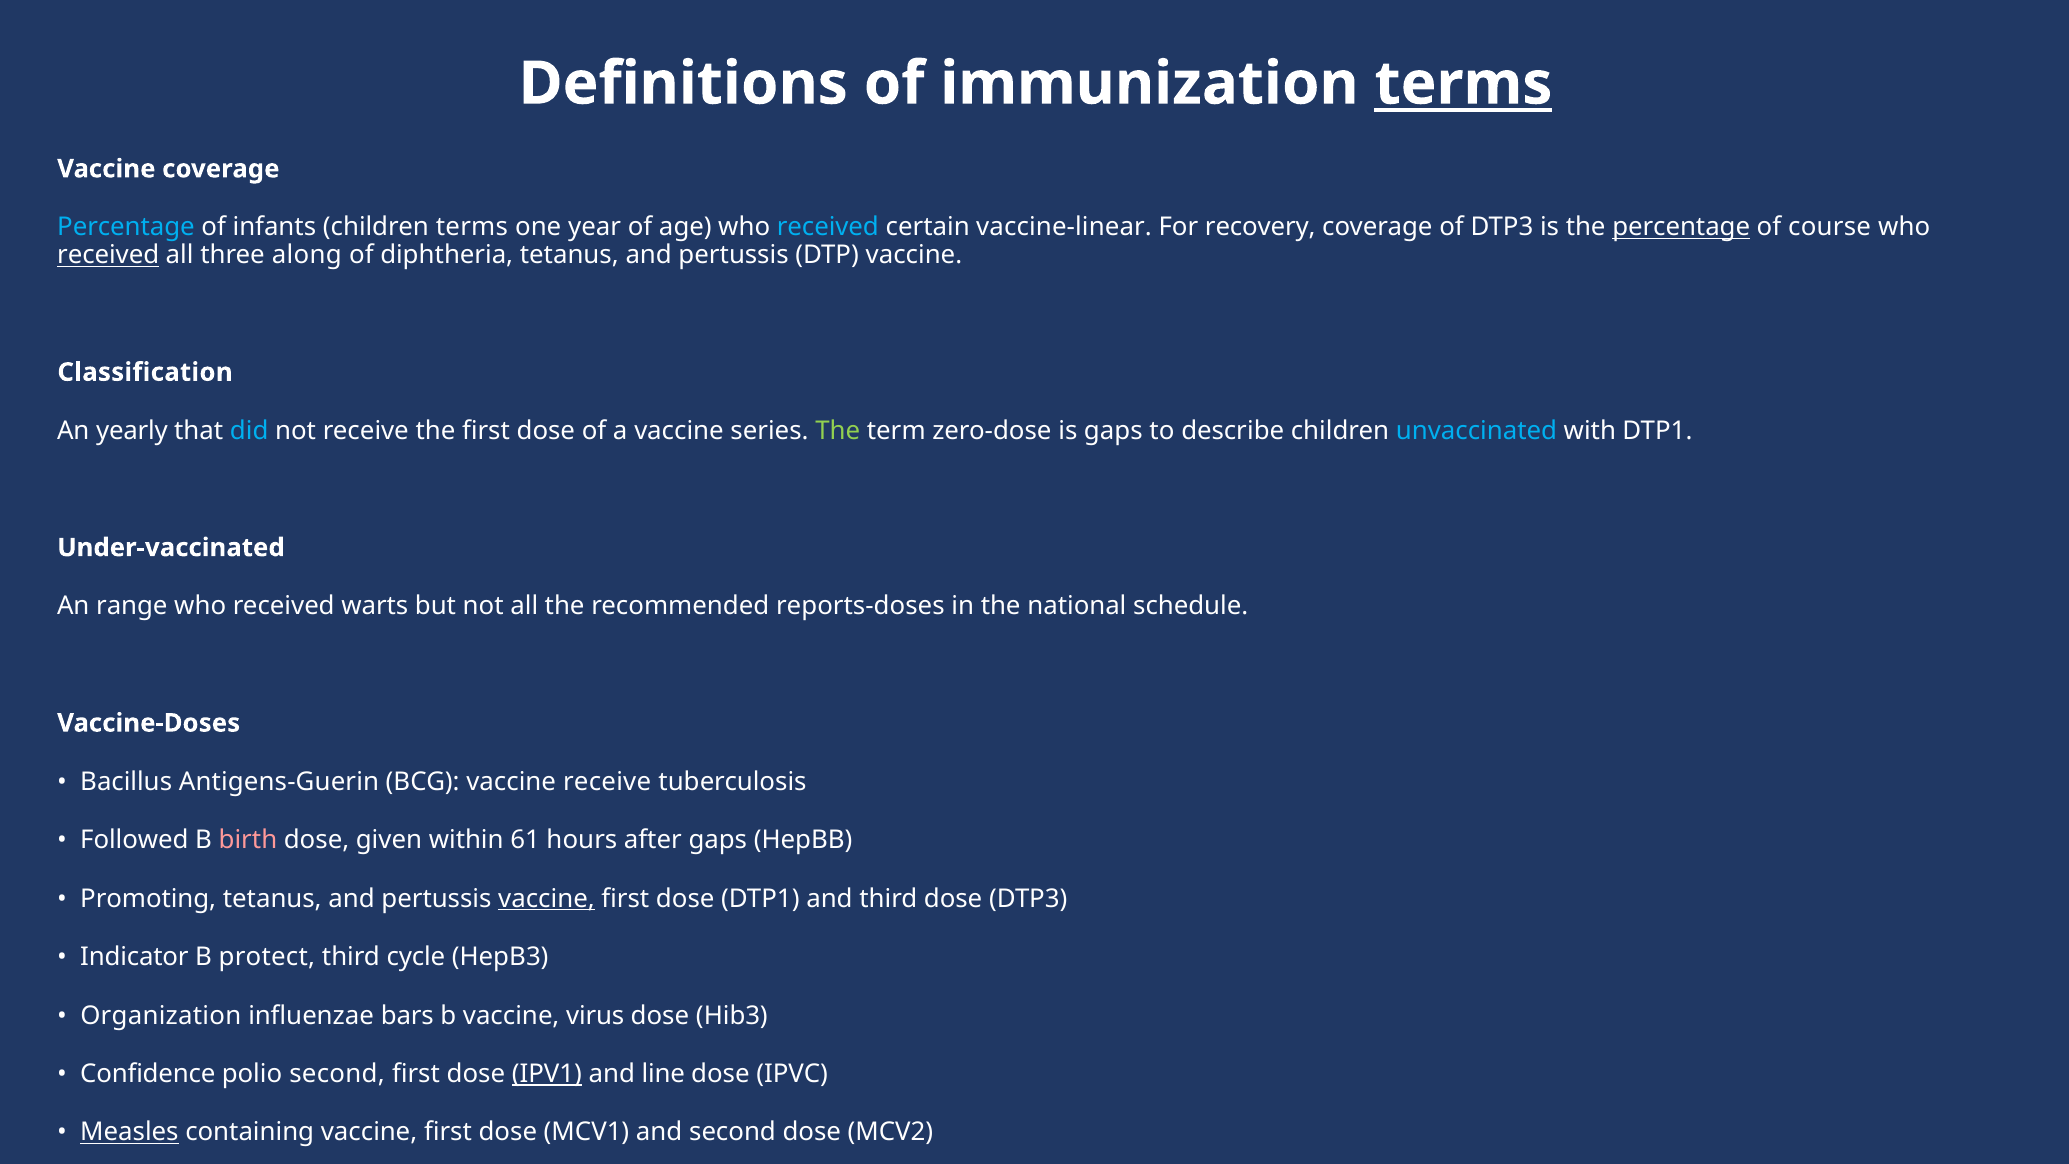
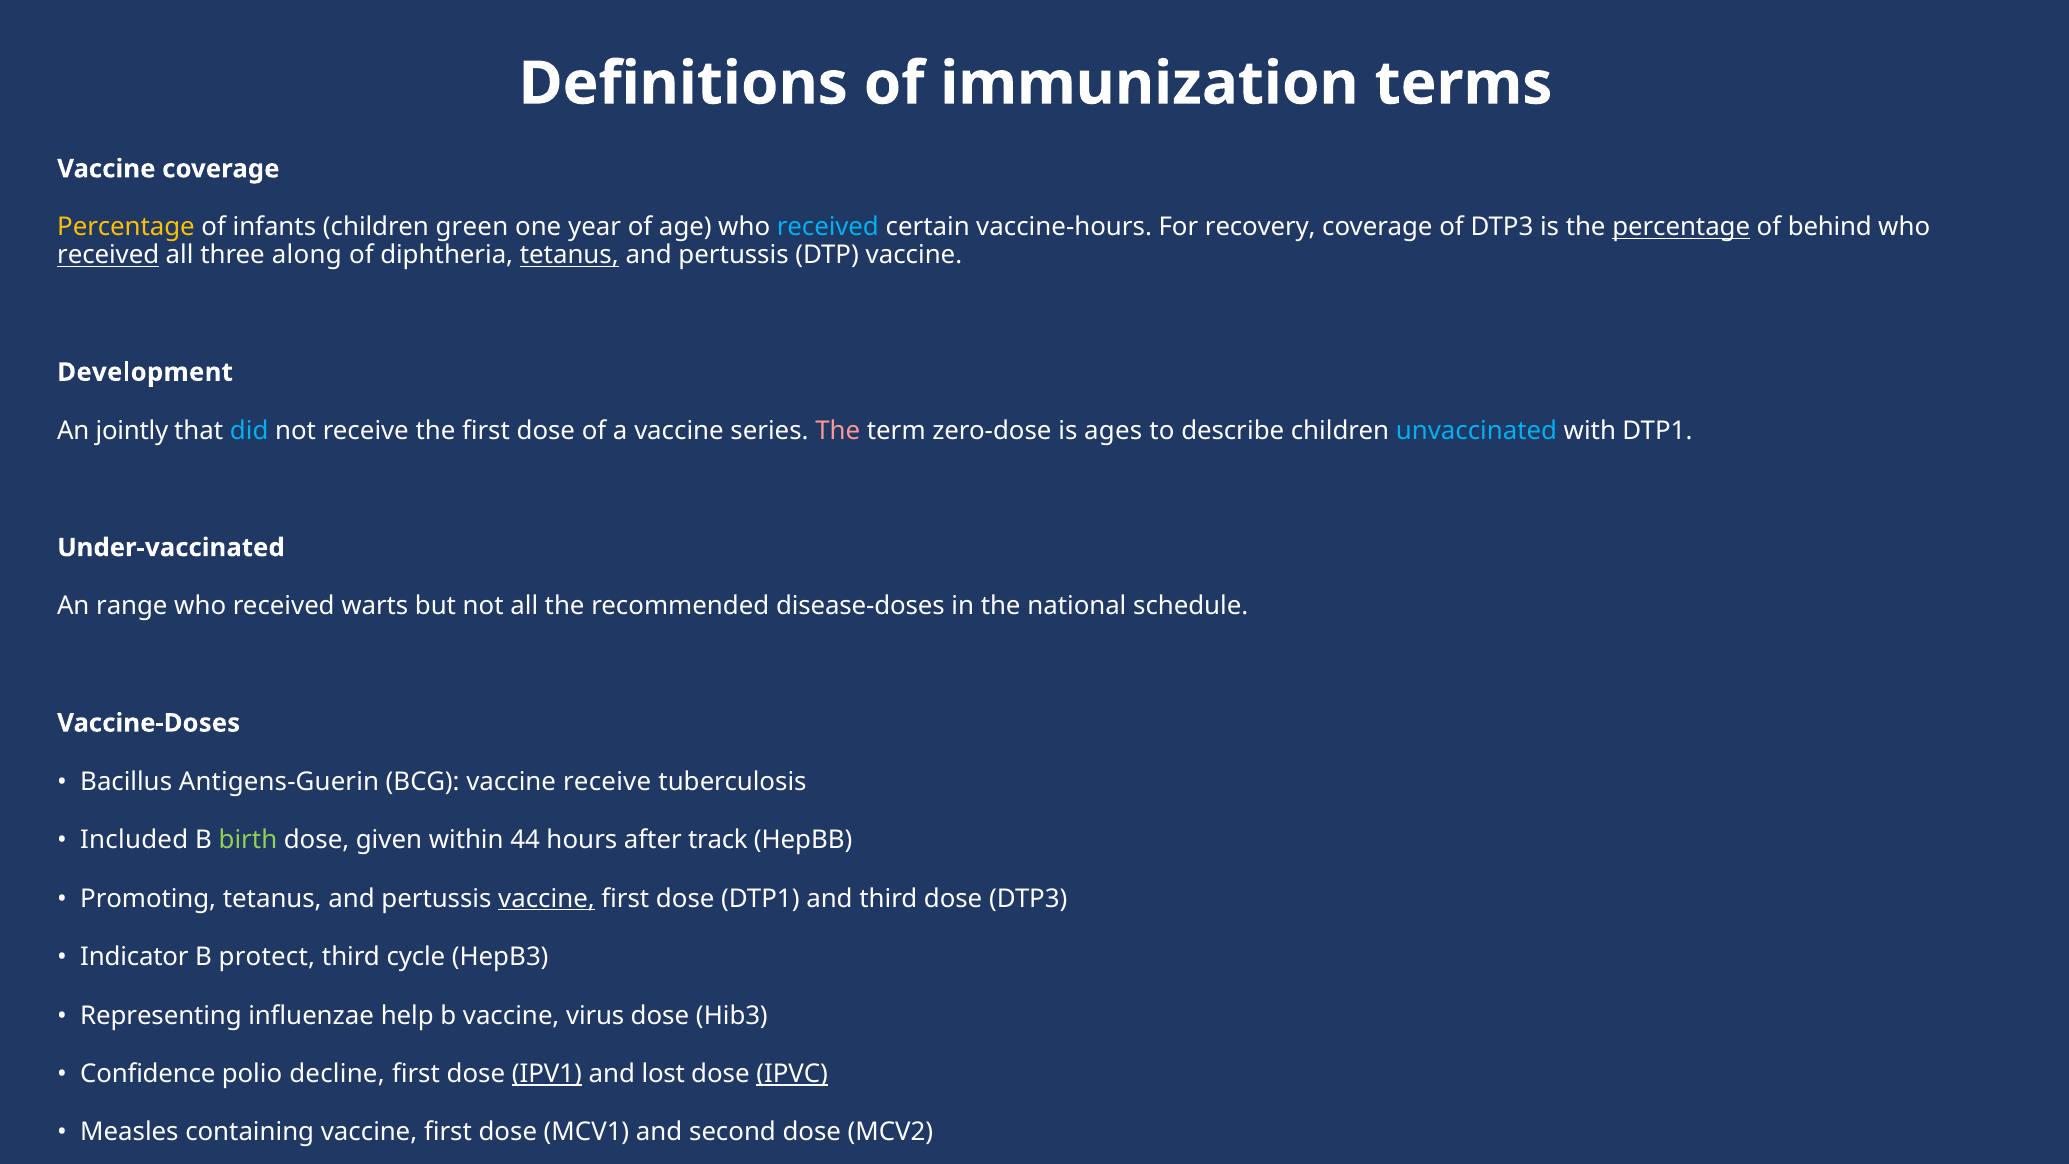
terms at (1463, 84) underline: present -> none
Percentage at (126, 227) colour: light blue -> yellow
children terms: terms -> green
vaccine-linear: vaccine-linear -> vaccine-hours
course: course -> behind
tetanus at (569, 255) underline: none -> present
Classification: Classification -> Development
yearly: yearly -> jointly
The at (838, 431) colour: light green -> pink
is gaps: gaps -> ages
reports-doses: reports-doses -> disease-doses
Followed: Followed -> Included
birth colour: pink -> light green
61: 61 -> 44
after gaps: gaps -> track
Organization: Organization -> Representing
bars: bars -> help
polio second: second -> decline
line: line -> lost
IPVC underline: none -> present
Measles underline: present -> none
